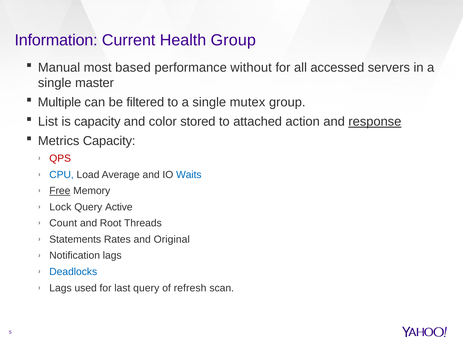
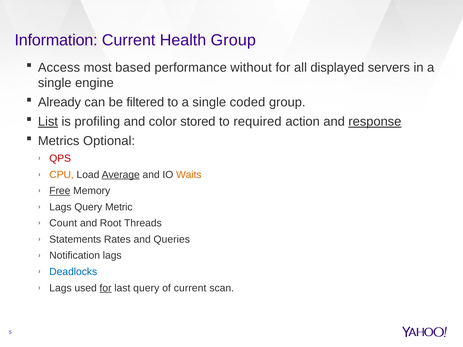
Manual: Manual -> Access
accessed: accessed -> displayed
master: master -> engine
Multiple: Multiple -> Already
mutex: mutex -> coded
List underline: none -> present
is capacity: capacity -> profiling
attached: attached -> required
Metrics Capacity: Capacity -> Optional
CPU colour: blue -> orange
Average underline: none -> present
Waits colour: blue -> orange
Lock at (60, 207): Lock -> Lags
Active: Active -> Metric
Original: Original -> Queries
for at (106, 288) underline: none -> present
of refresh: refresh -> current
